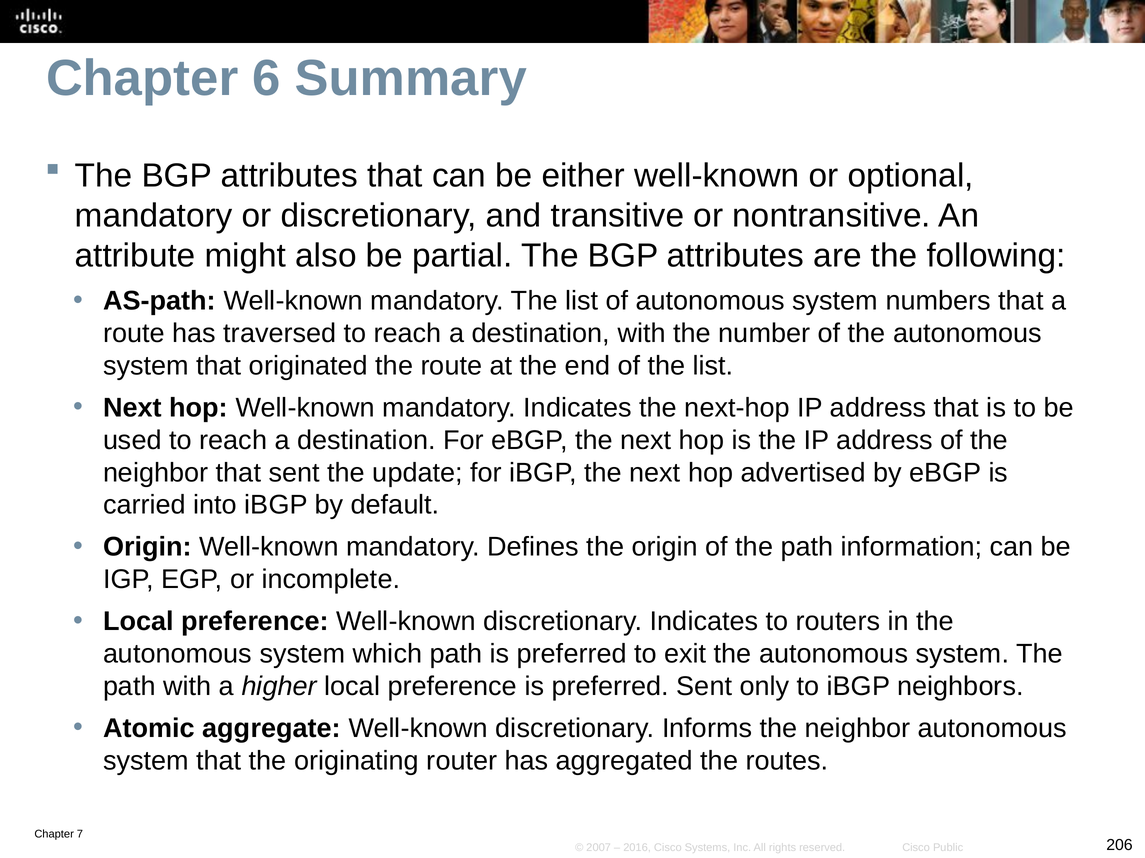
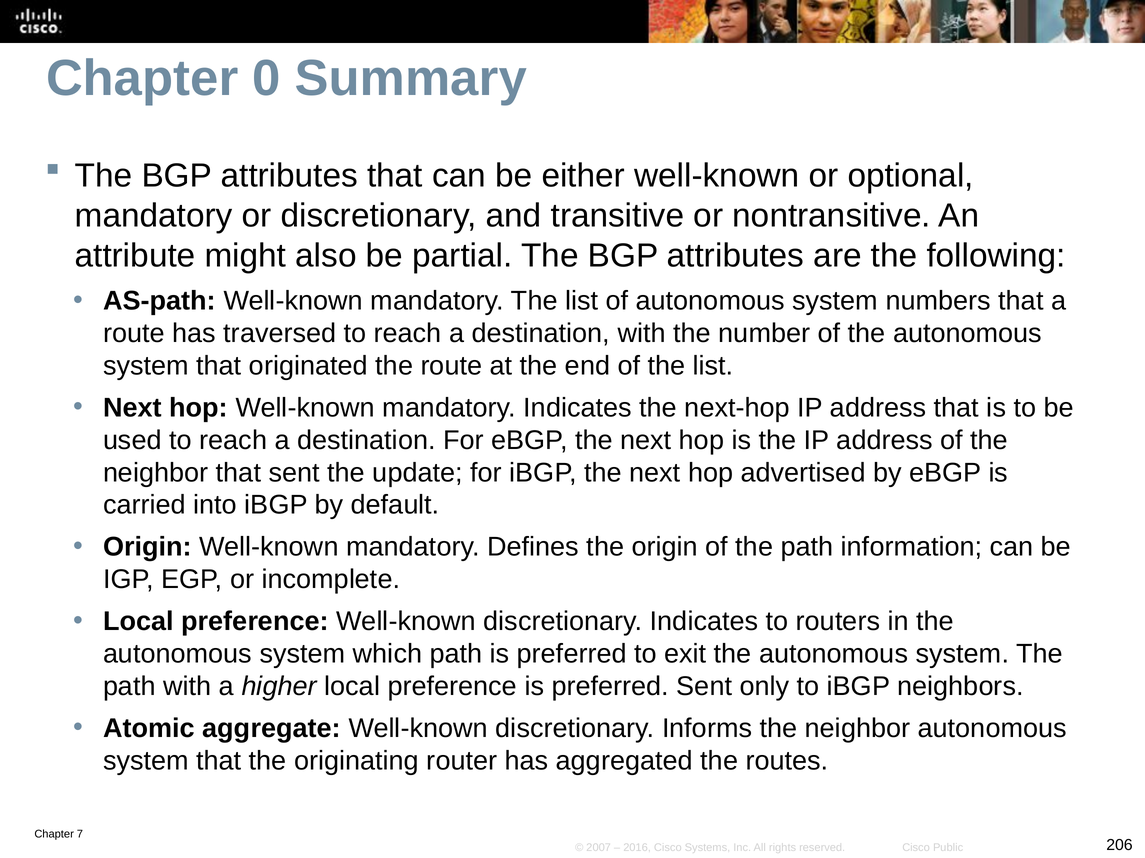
6: 6 -> 0
